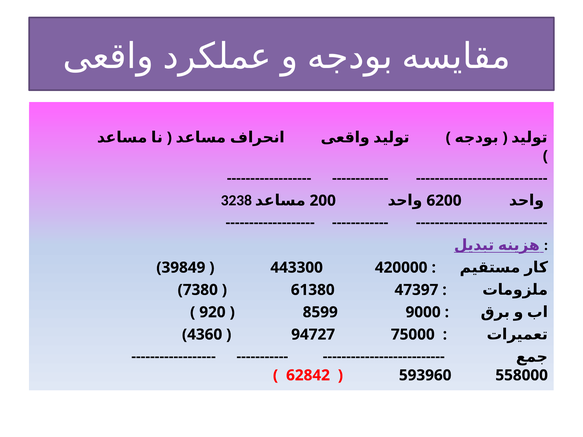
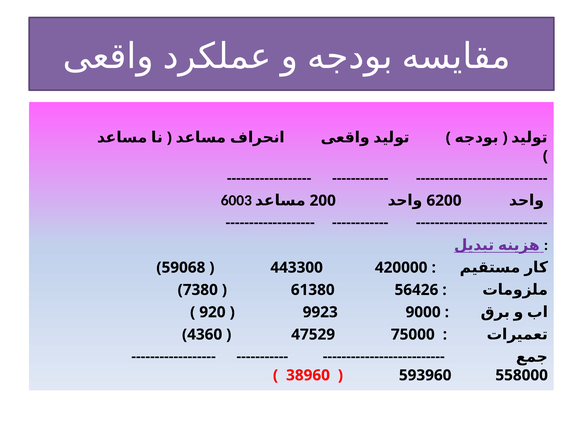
3238: 3238 -> 6003
39849: 39849 -> 59068
47397: 47397 -> 56426
8599: 8599 -> 9923
94727: 94727 -> 47529
62842: 62842 -> 38960
